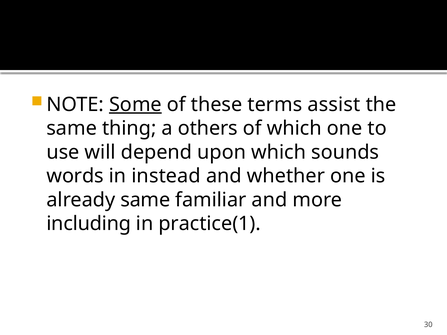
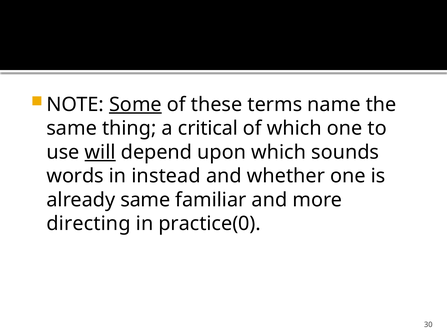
assist: assist -> name
others: others -> critical
will underline: none -> present
including: including -> directing
practice(1: practice(1 -> practice(0
